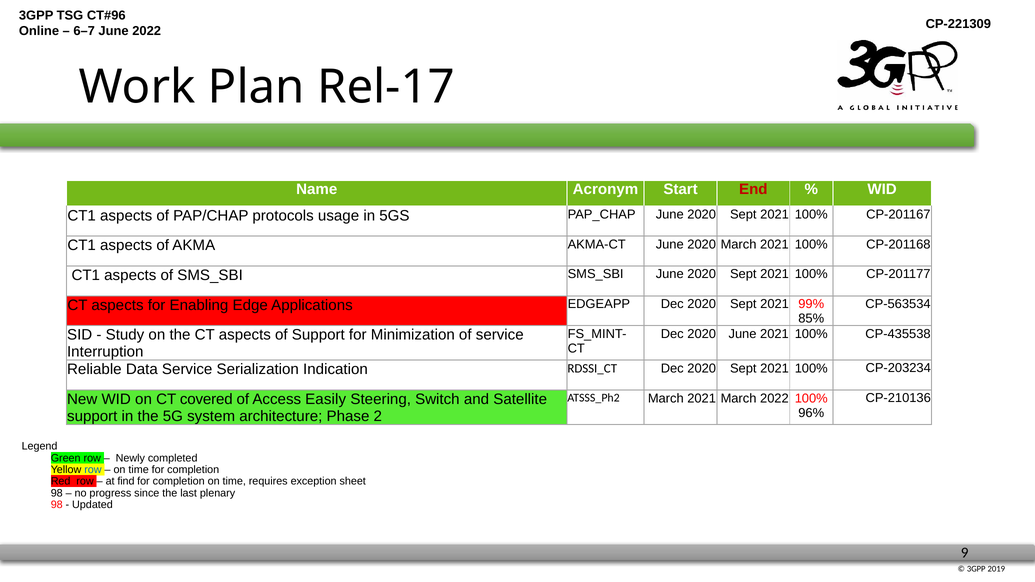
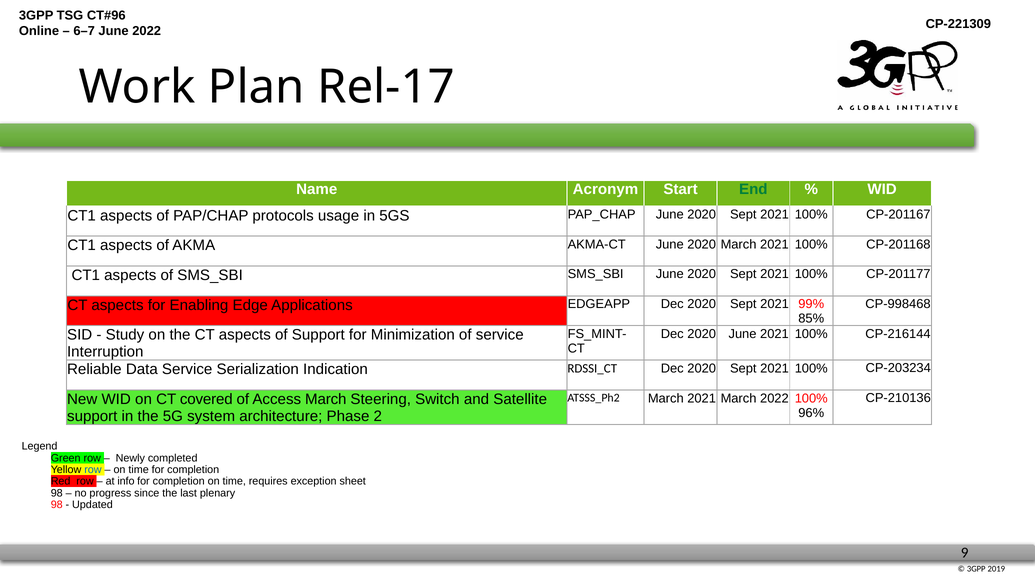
End colour: red -> green
CP-563534: CP-563534 -> CP-998468
CP-435538: CP-435538 -> CP-216144
Access Easily: Easily -> March
find: find -> info
